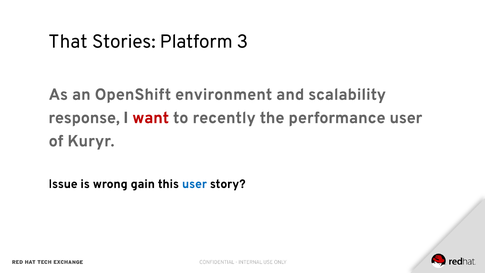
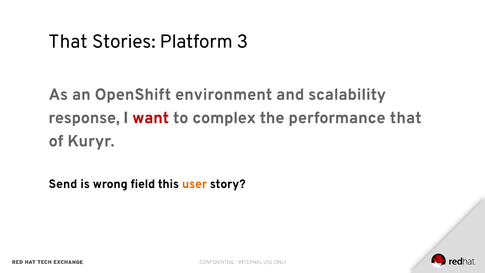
recently: recently -> complex
performance user: user -> that
Issue: Issue -> Send
gain: gain -> field
user at (194, 184) colour: blue -> orange
